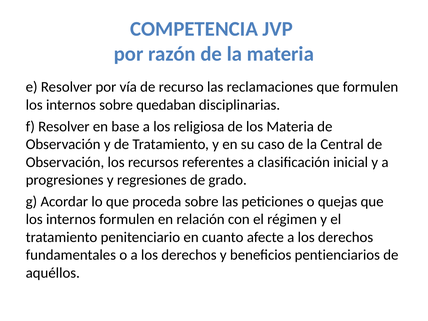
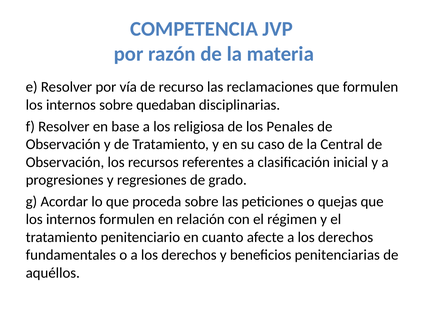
los Materia: Materia -> Penales
pentienciarios: pentienciarios -> penitenciarias
